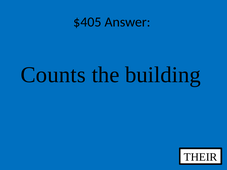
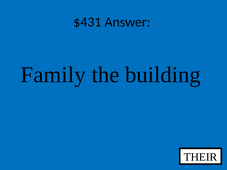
$405: $405 -> $431
Counts: Counts -> Family
